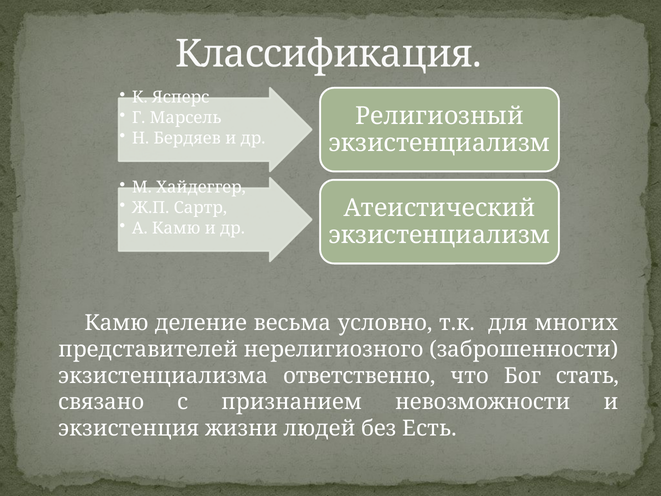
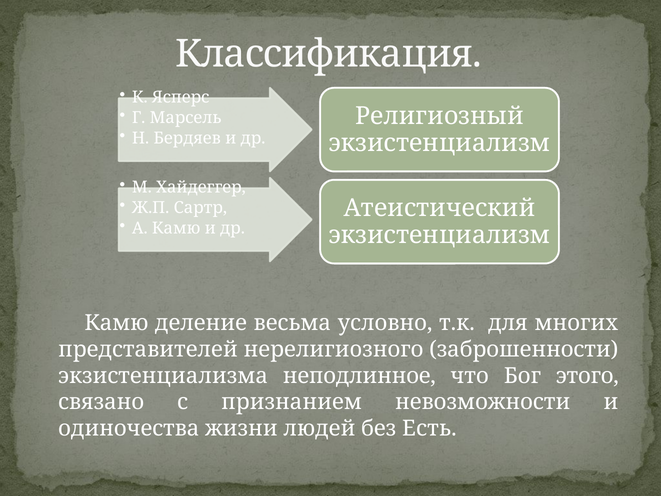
ответственно: ответственно -> неподлинное
стать: стать -> этого
экзистенция: экзистенция -> одиночества
